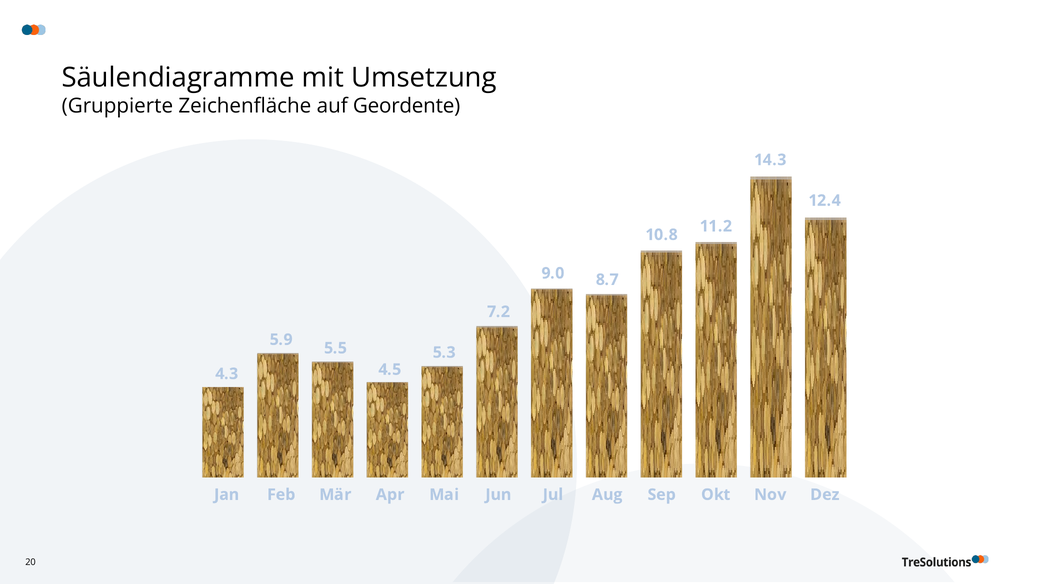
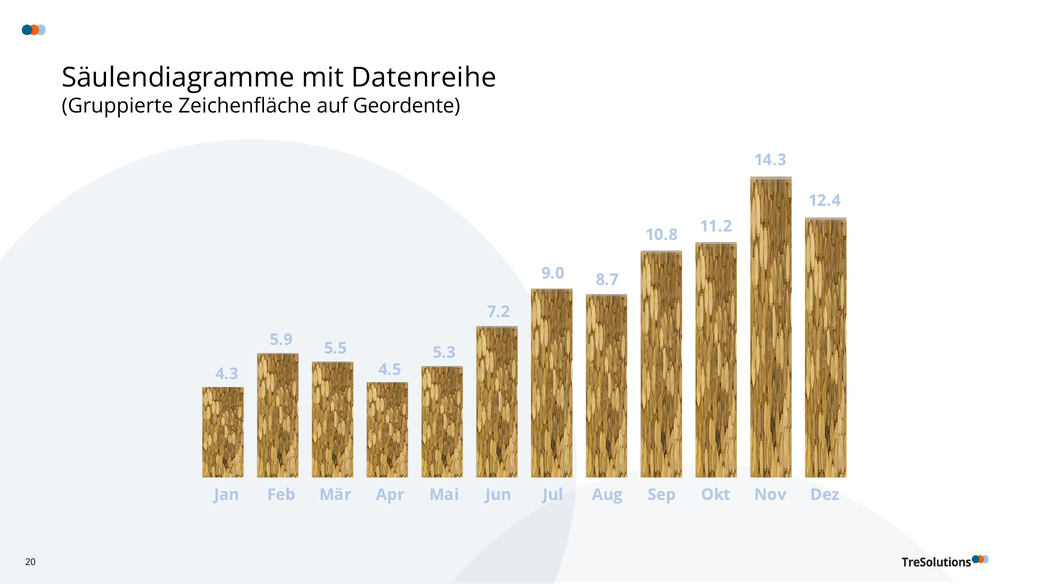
Umsetzung: Umsetzung -> Datenreihe
